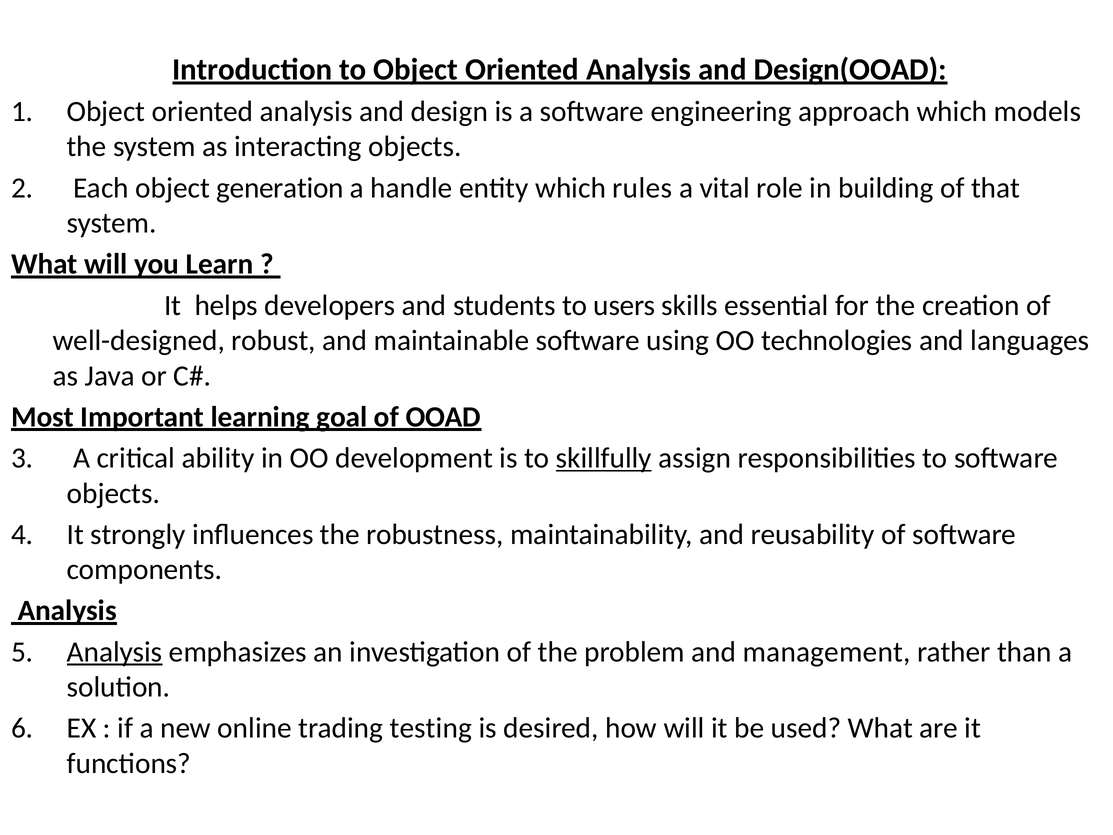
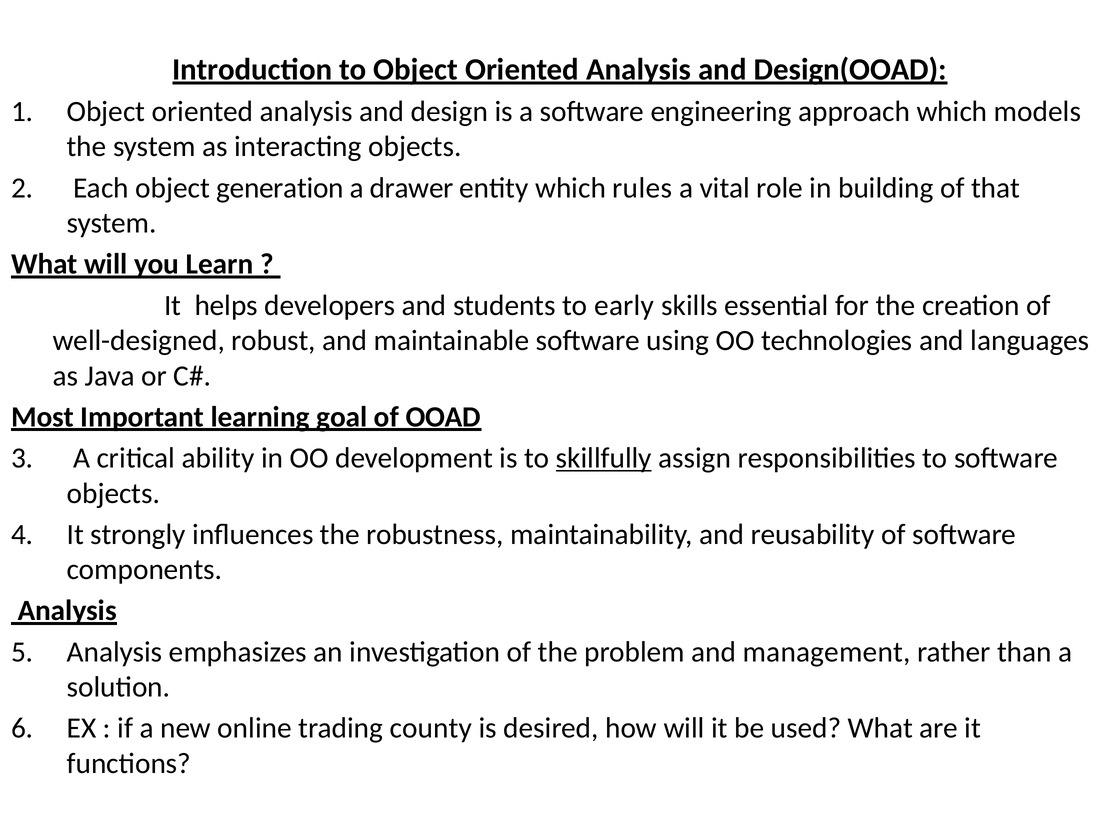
handle: handle -> drawer
users: users -> early
Analysis at (115, 652) underline: present -> none
testing: testing -> county
